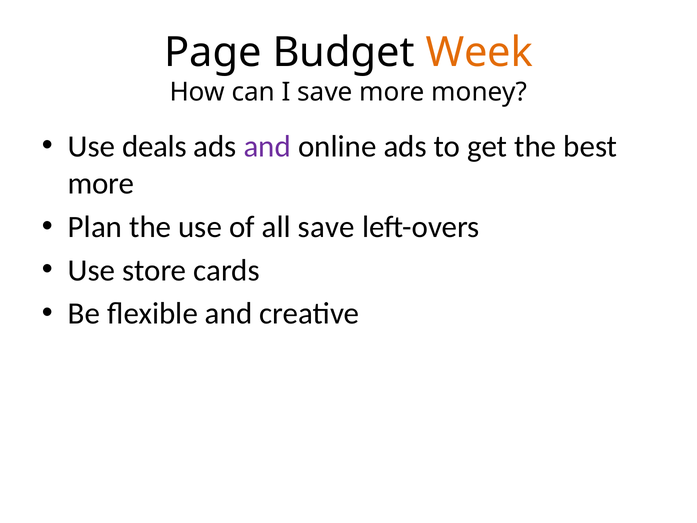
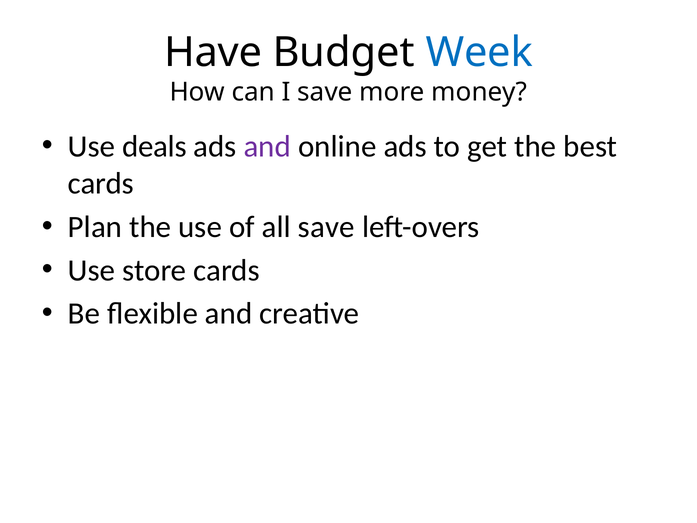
Page: Page -> Have
Week colour: orange -> blue
more at (101, 183): more -> cards
